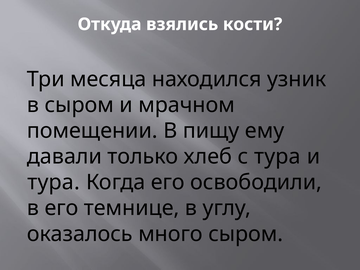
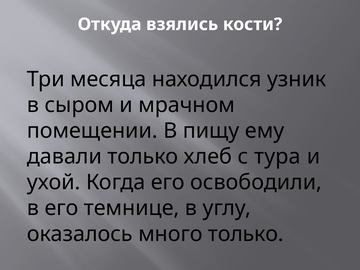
тура at (54, 182): тура -> ухой
много сыром: сыром -> только
